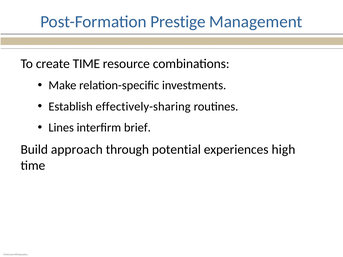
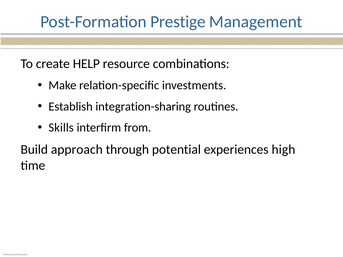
create TIME: TIME -> HELP
effectively-sharing: effectively-sharing -> integration-sharing
Lines: Lines -> Skills
brief: brief -> from
